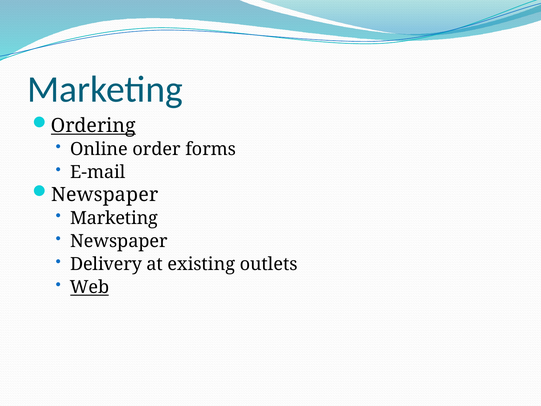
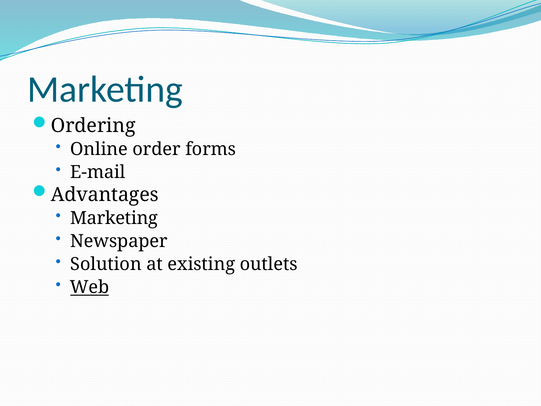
Ordering underline: present -> none
Newspaper at (105, 194): Newspaper -> Advantages
Delivery: Delivery -> Solution
